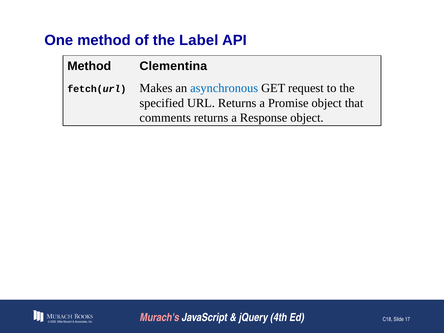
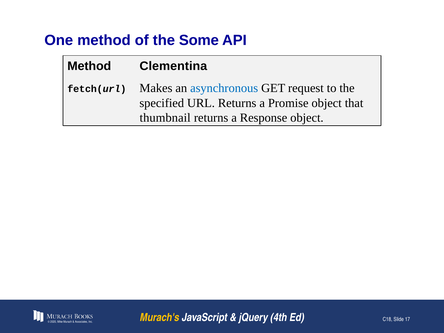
Label: Label -> Some
comments: comments -> thumbnail
Murach's colour: pink -> yellow
